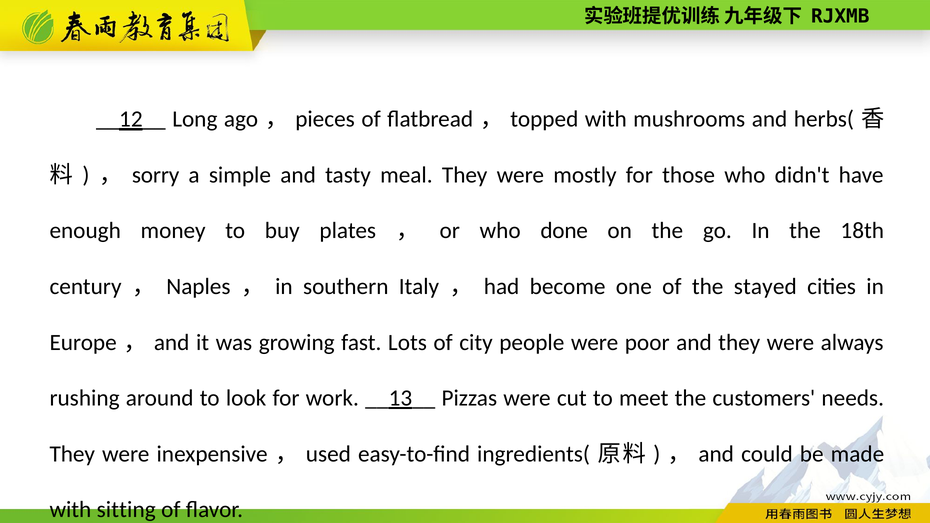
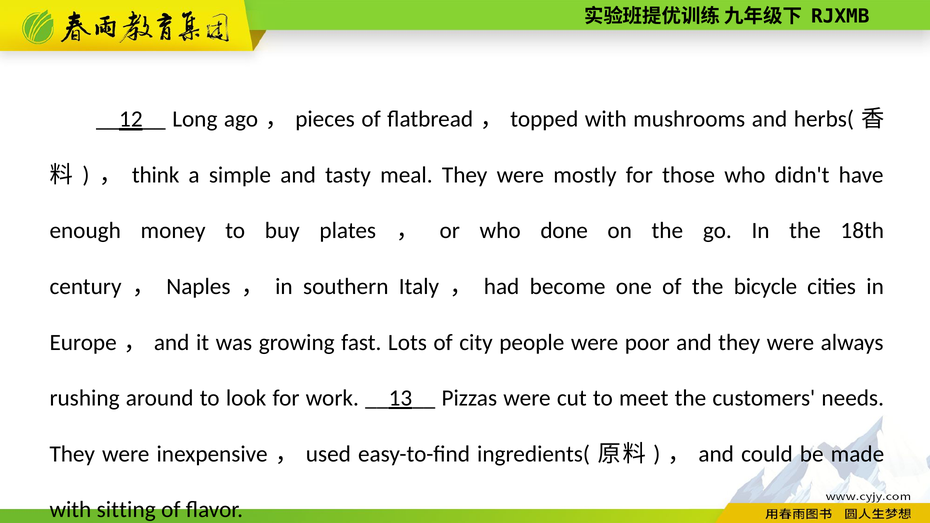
sorry: sorry -> think
stayed: stayed -> bicycle
